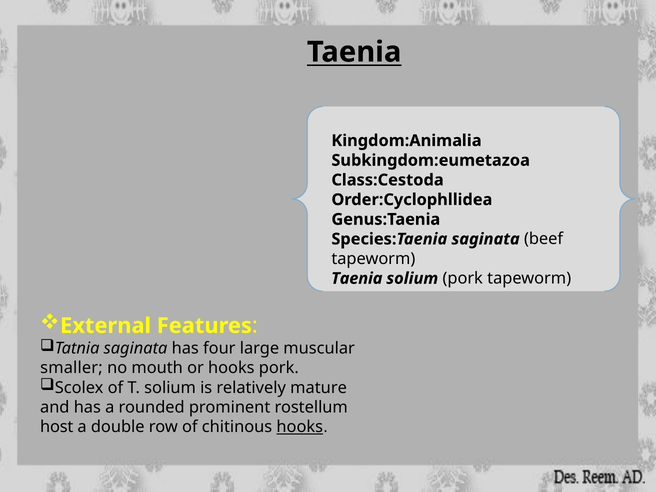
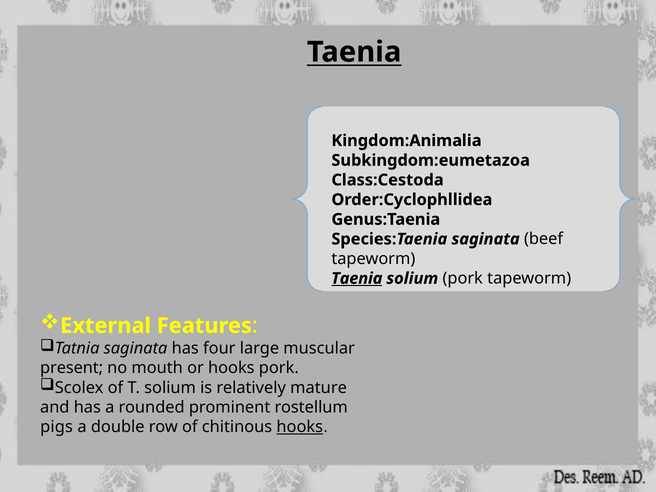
Taenia at (357, 278) underline: none -> present
smaller: smaller -> present
host: host -> pigs
